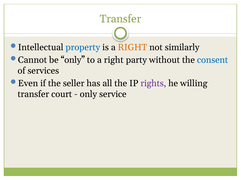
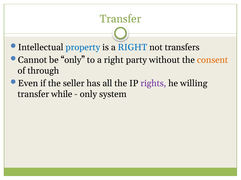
RIGHT at (132, 47) colour: orange -> blue
similarly: similarly -> transfers
consent colour: blue -> orange
services: services -> through
court: court -> while
service: service -> system
